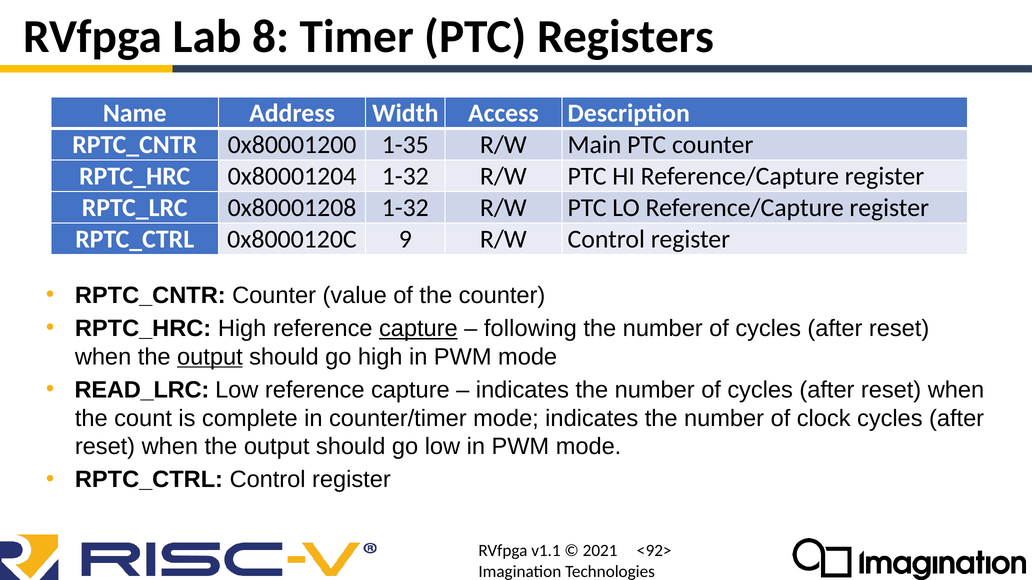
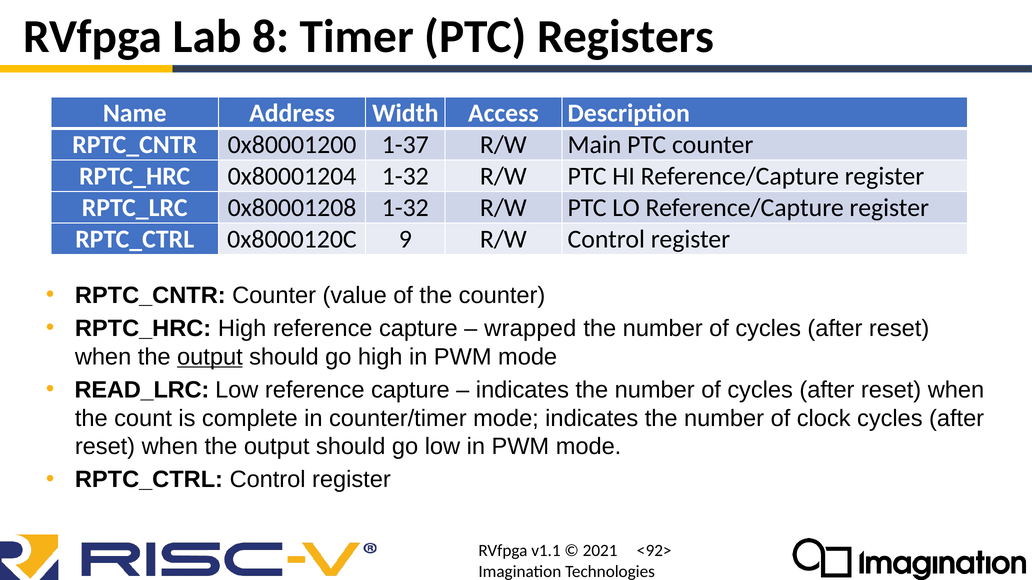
1-35: 1-35 -> 1-37
capture at (418, 329) underline: present -> none
following: following -> wrapped
